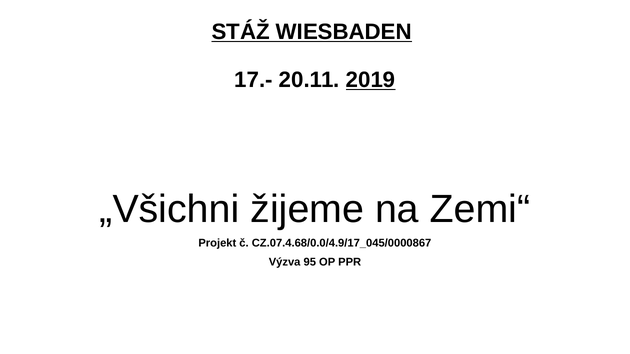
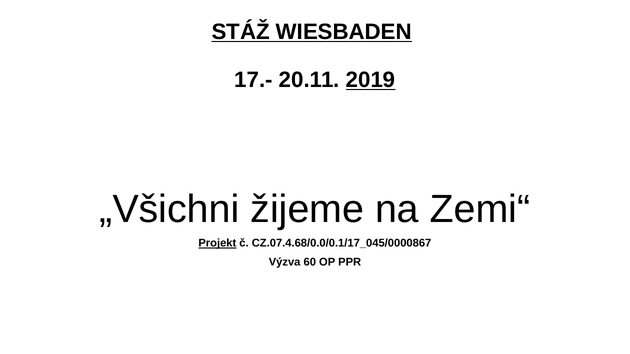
Projekt underline: none -> present
CZ.07.4.68/0.0/4.9/17_045/0000867: CZ.07.4.68/0.0/4.9/17_045/0000867 -> CZ.07.4.68/0.0/0.1/17_045/0000867
95: 95 -> 60
